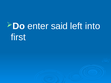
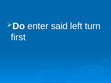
into: into -> turn
